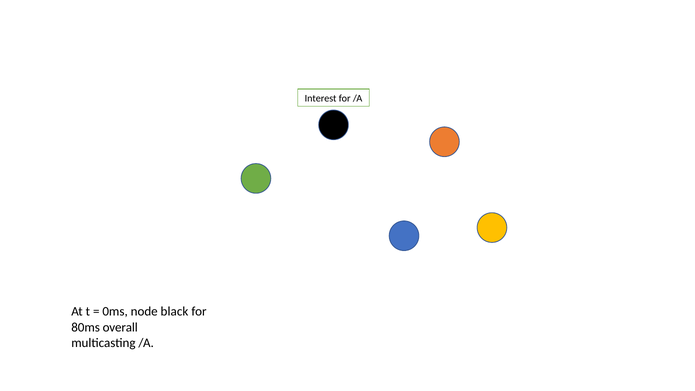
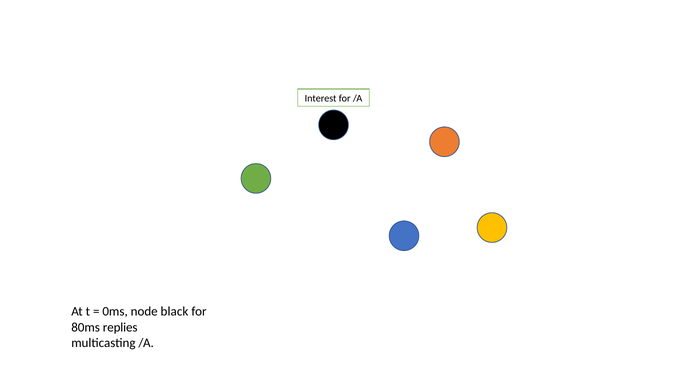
overall: overall -> replies
